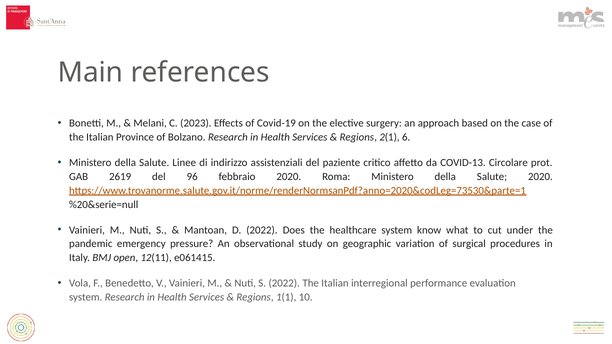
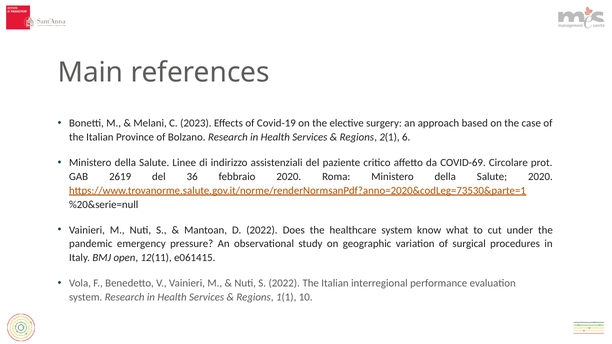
COVID-13: COVID-13 -> COVID-69
96: 96 -> 36
